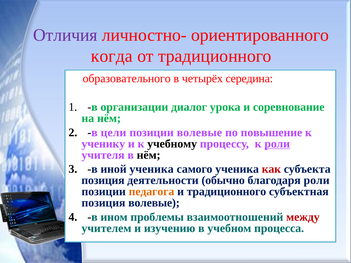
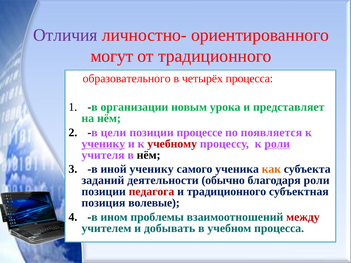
когда: когда -> могут
четырёх середина: середина -> процесса
диалог: диалог -> новым
соревнование: соревнование -> представляет
позиции волевые: волевые -> процессе
повышение: повышение -> появляется
ученику at (103, 144) underline: none -> present
учебному colour: black -> red
иной ученика: ученика -> ученику
как colour: red -> orange
позиция at (103, 180): позиция -> заданий
педагога colour: orange -> red
изучению: изучению -> добывать
